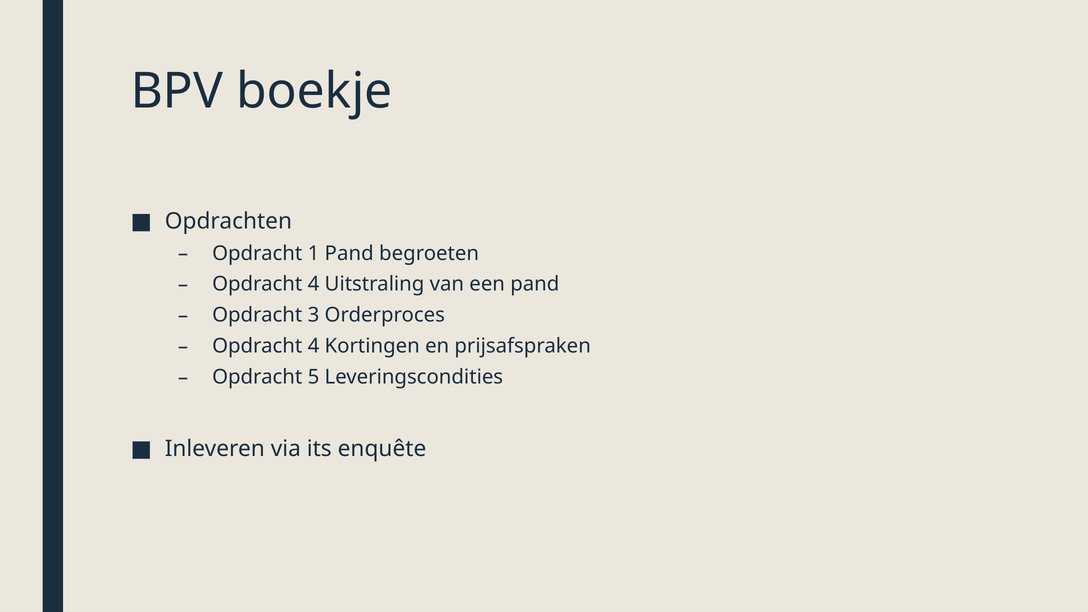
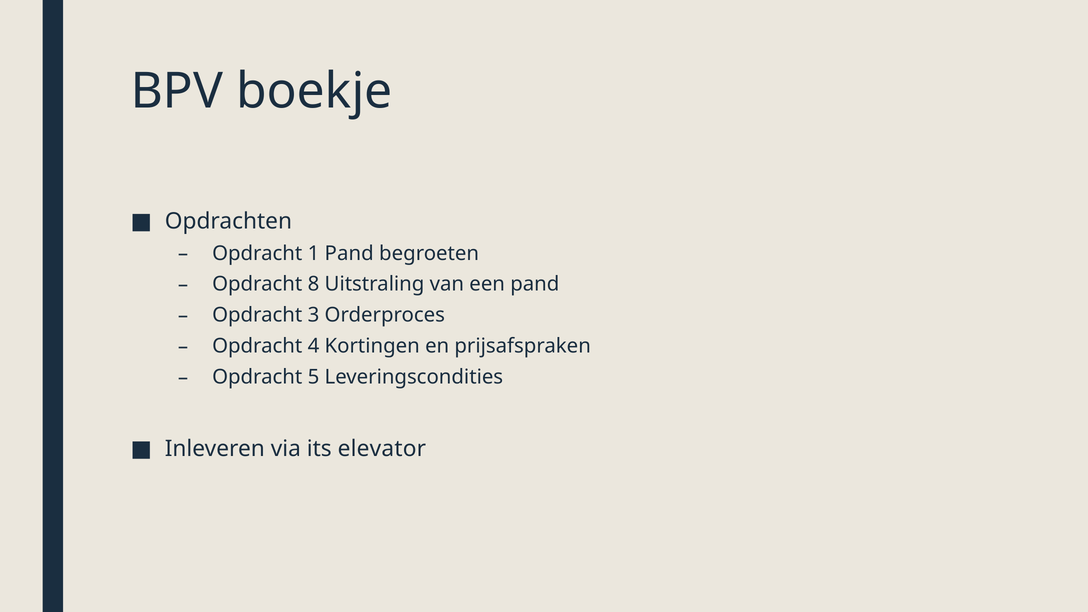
4 at (313, 284): 4 -> 8
enquête: enquête -> elevator
